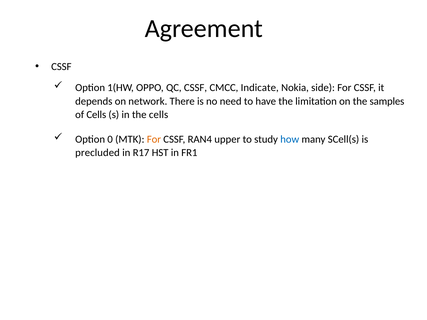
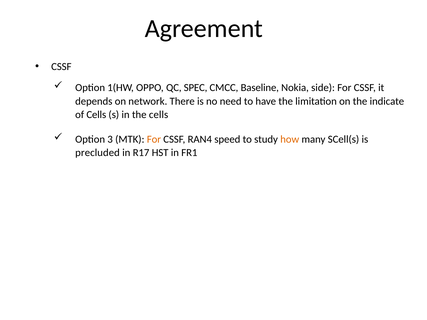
QC CSSF: CSSF -> SPEC
Indicate: Indicate -> Baseline
samples: samples -> indicate
0: 0 -> 3
upper: upper -> speed
how colour: blue -> orange
